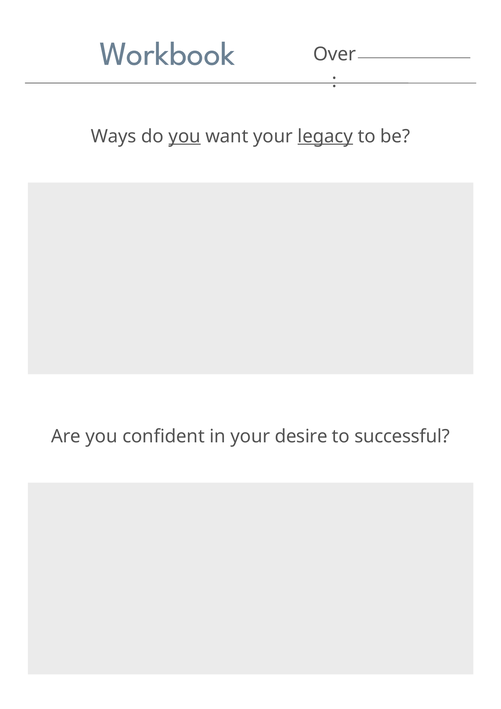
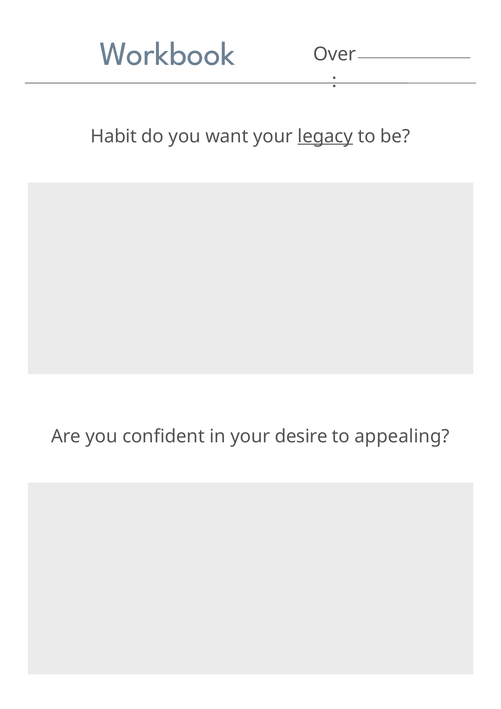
Ways: Ways -> Habit
you at (185, 136) underline: present -> none
successful: successful -> appealing
